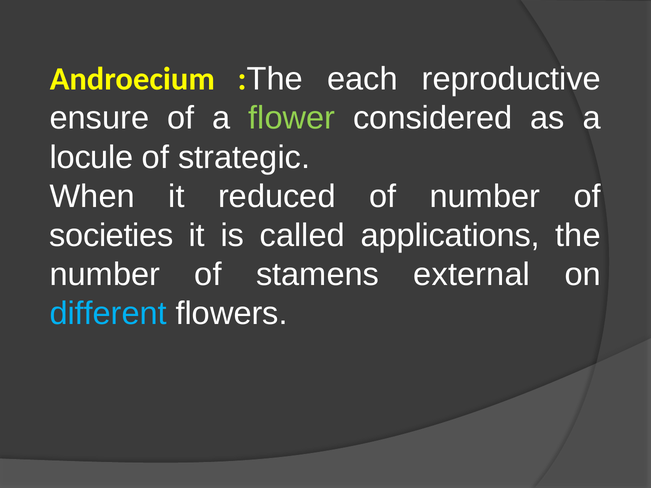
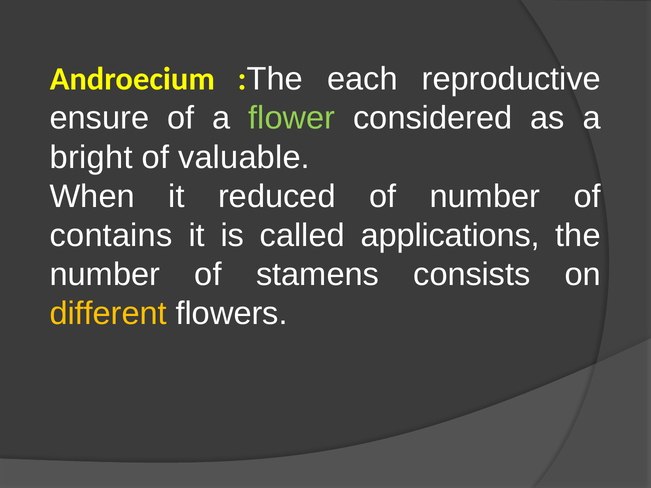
locule: locule -> bright
strategic: strategic -> valuable
societies: societies -> contains
external: external -> consists
different colour: light blue -> yellow
